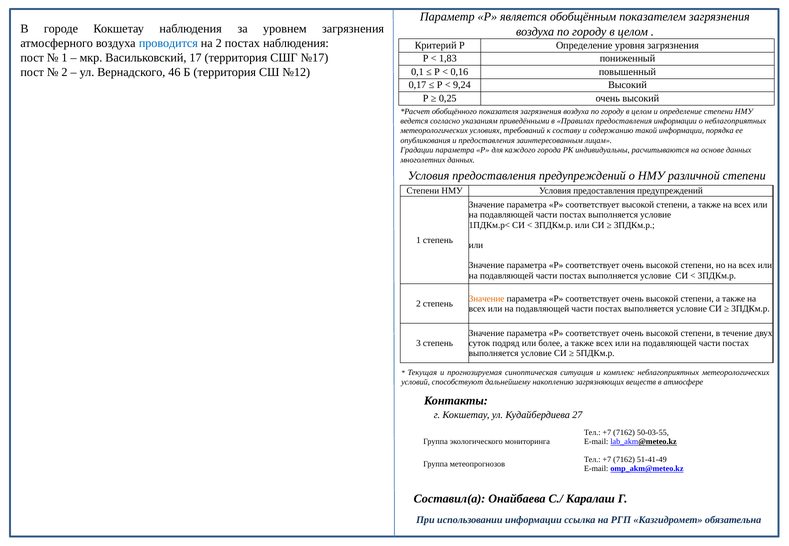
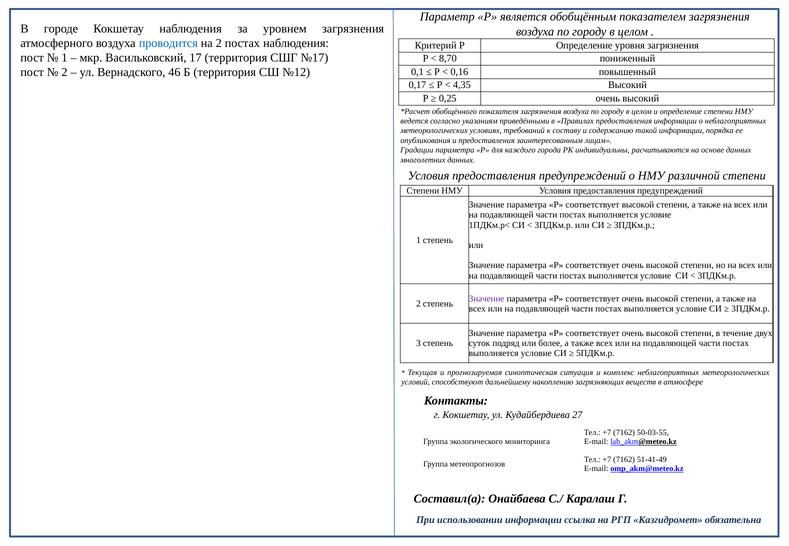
1,83: 1,83 -> 8,70
9,24: 9,24 -> 4,35
Значение at (487, 299) colour: orange -> purple
